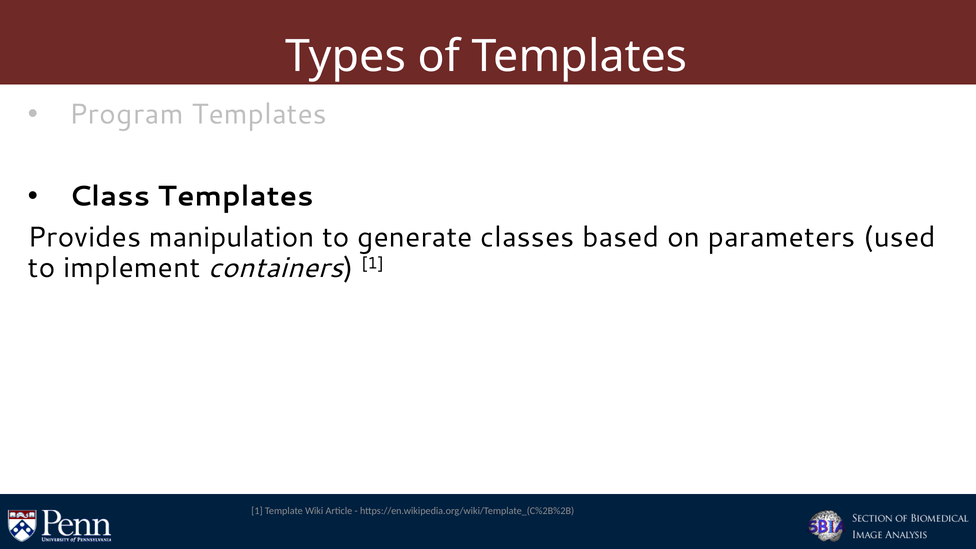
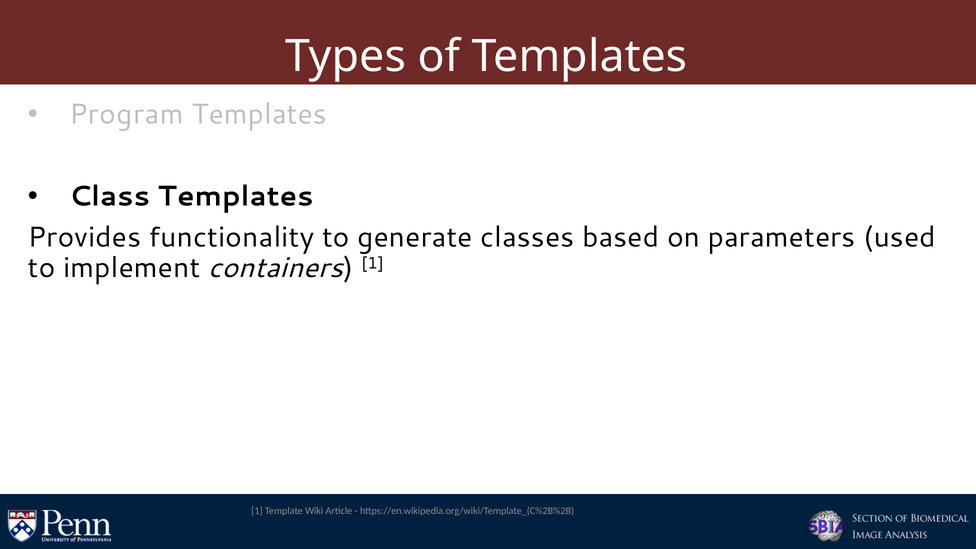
manipulation: manipulation -> functionality
